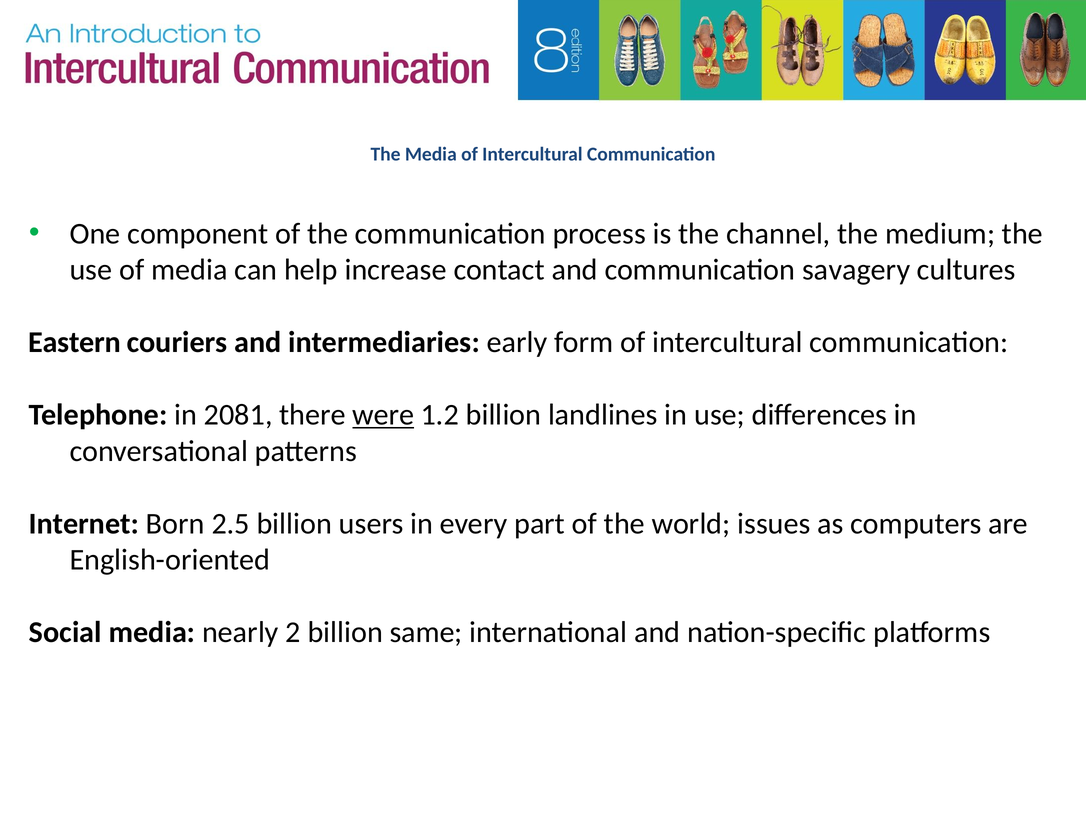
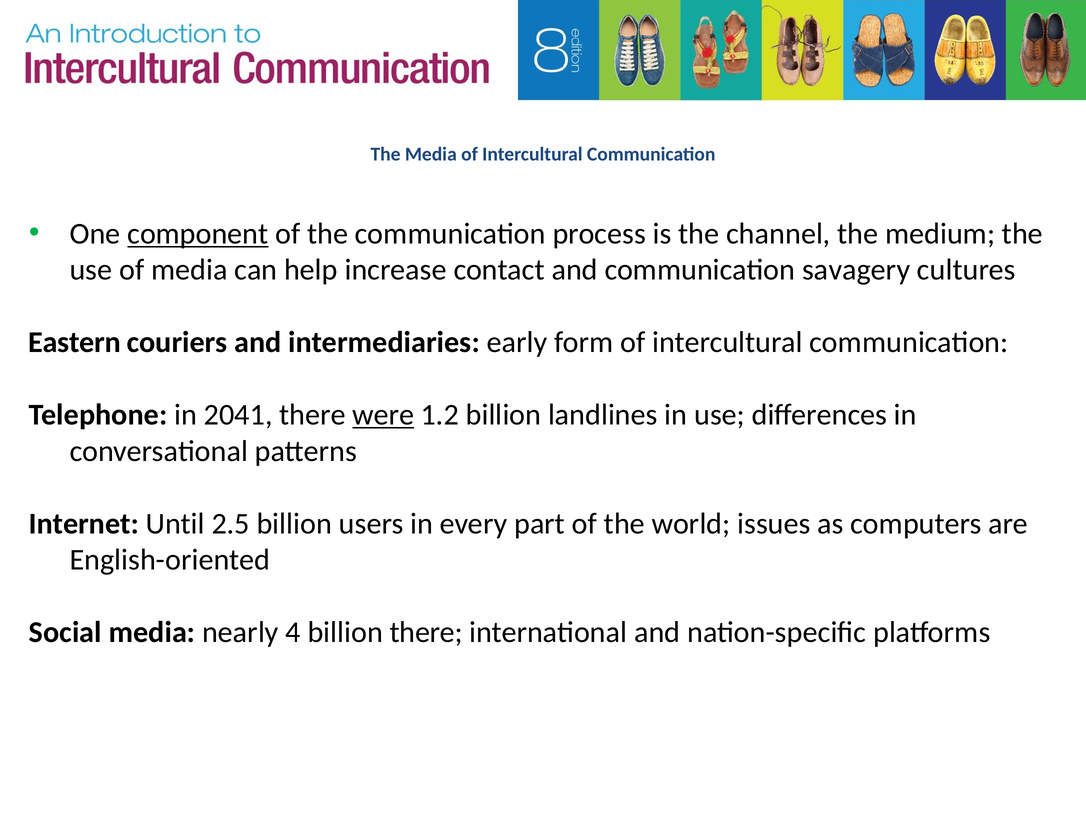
component underline: none -> present
2081: 2081 -> 2041
Born: Born -> Until
2: 2 -> 4
billion same: same -> there
